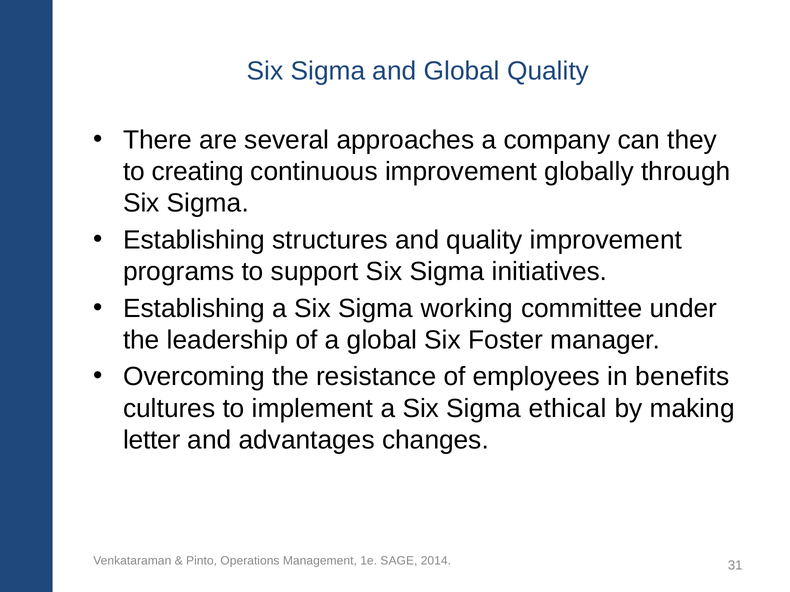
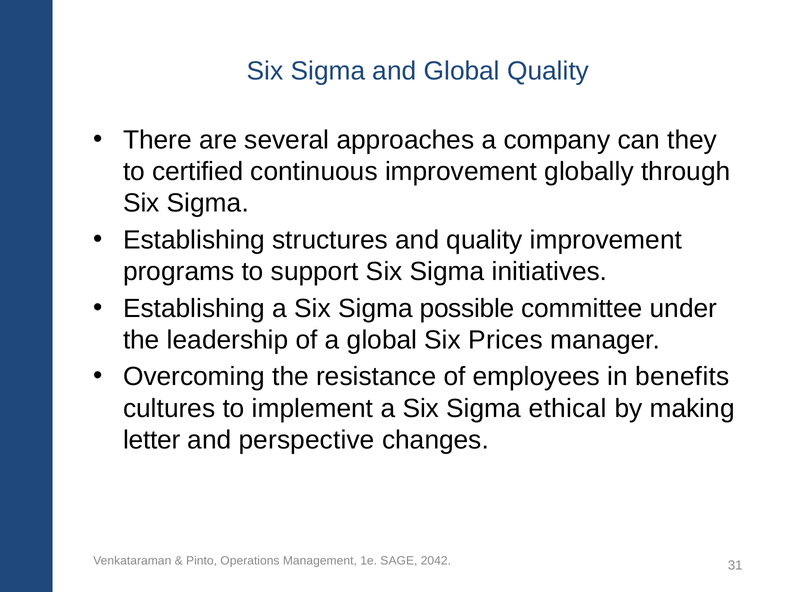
creating: creating -> certified
working: working -> possible
Foster: Foster -> Prices
advantages: advantages -> perspective
2014: 2014 -> 2042
